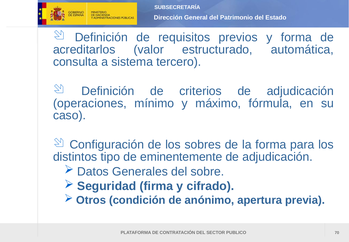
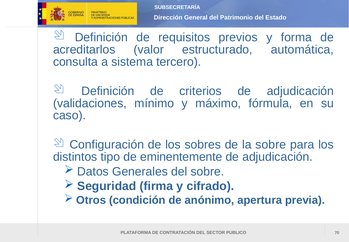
operaciones: operaciones -> validaciones
la forma: forma -> sobre
